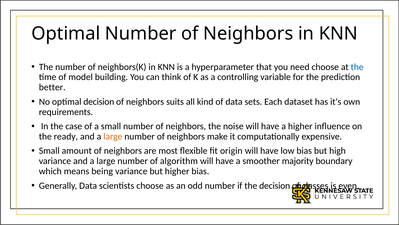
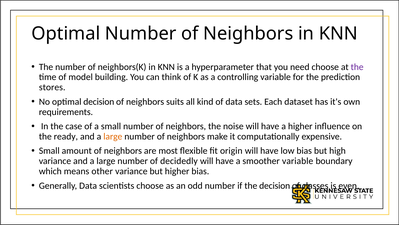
the at (357, 67) colour: blue -> purple
better: better -> stores
algorithm: algorithm -> decidedly
smoother majority: majority -> variable
being: being -> other
